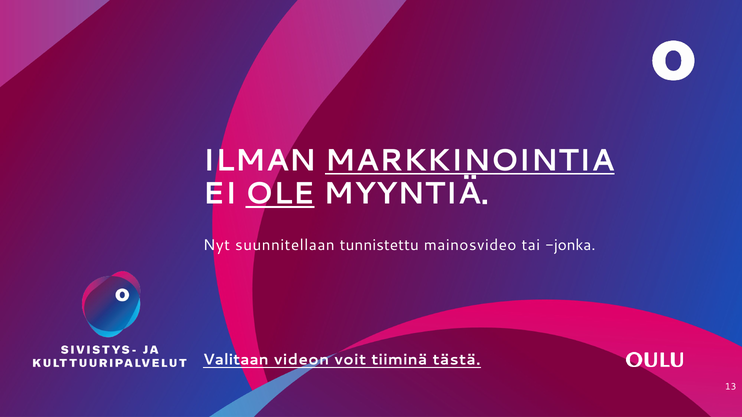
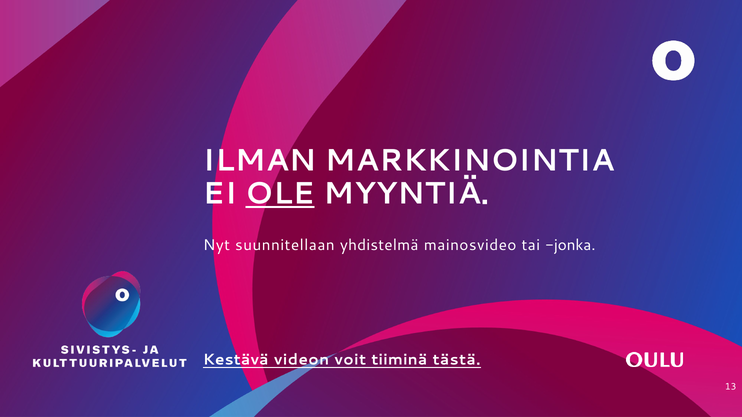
MARKKINOINTIA underline: present -> none
tunnistettu: tunnistettu -> yhdistelmä
Valitaan: Valitaan -> Kestävä
